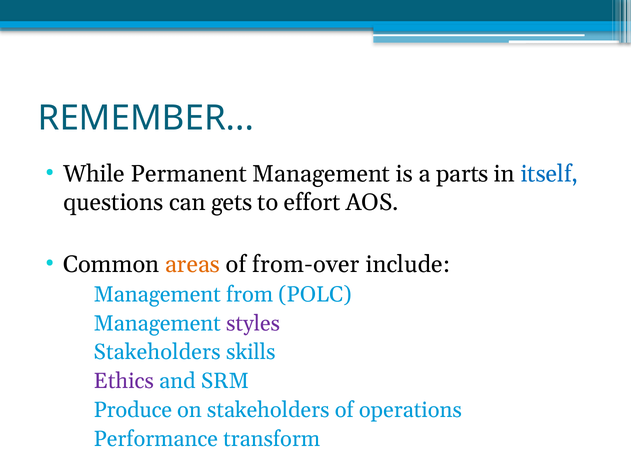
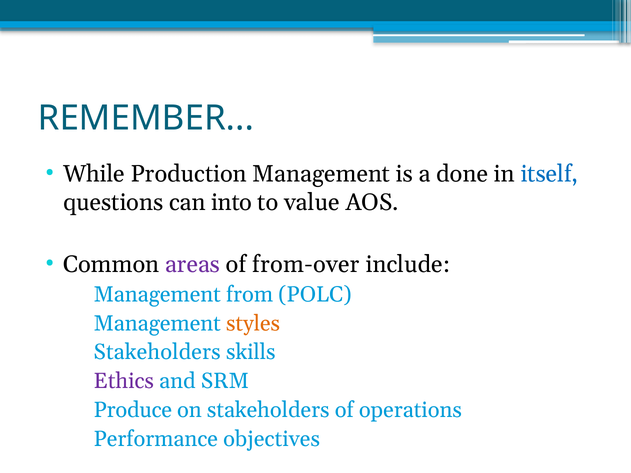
Permanent: Permanent -> Production
parts: parts -> done
gets: gets -> into
effort: effort -> value
areas colour: orange -> purple
styles colour: purple -> orange
transform: transform -> objectives
